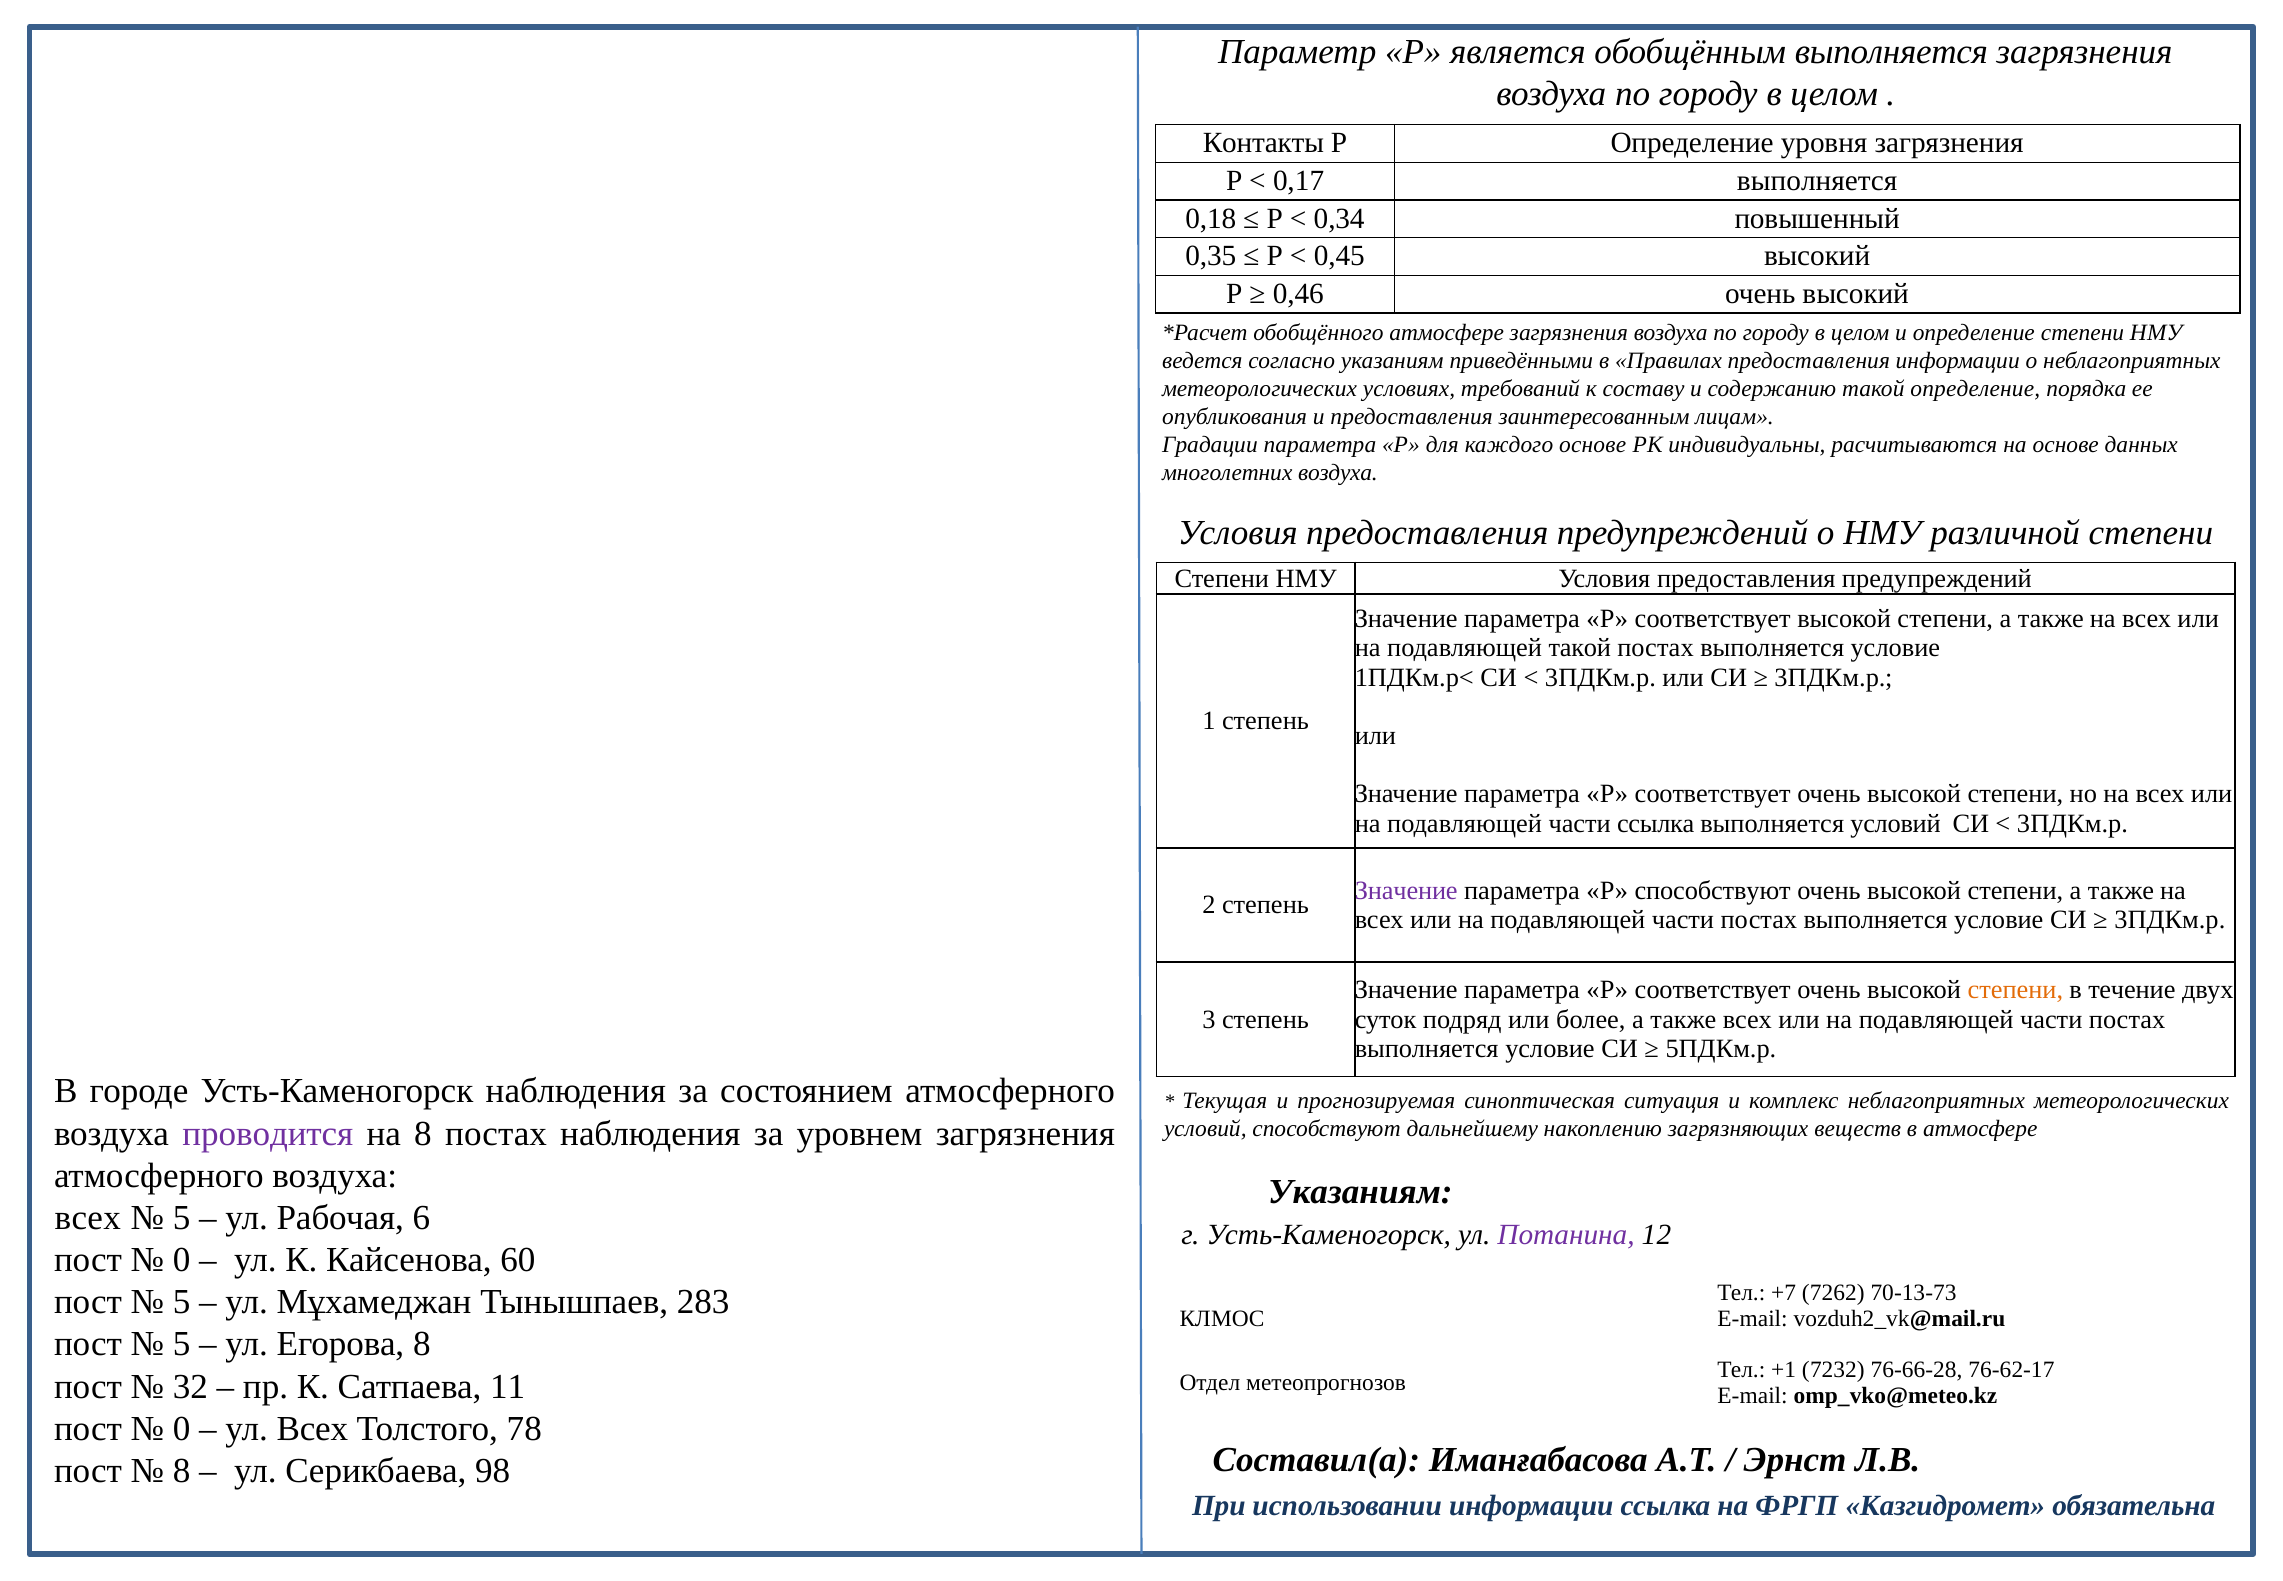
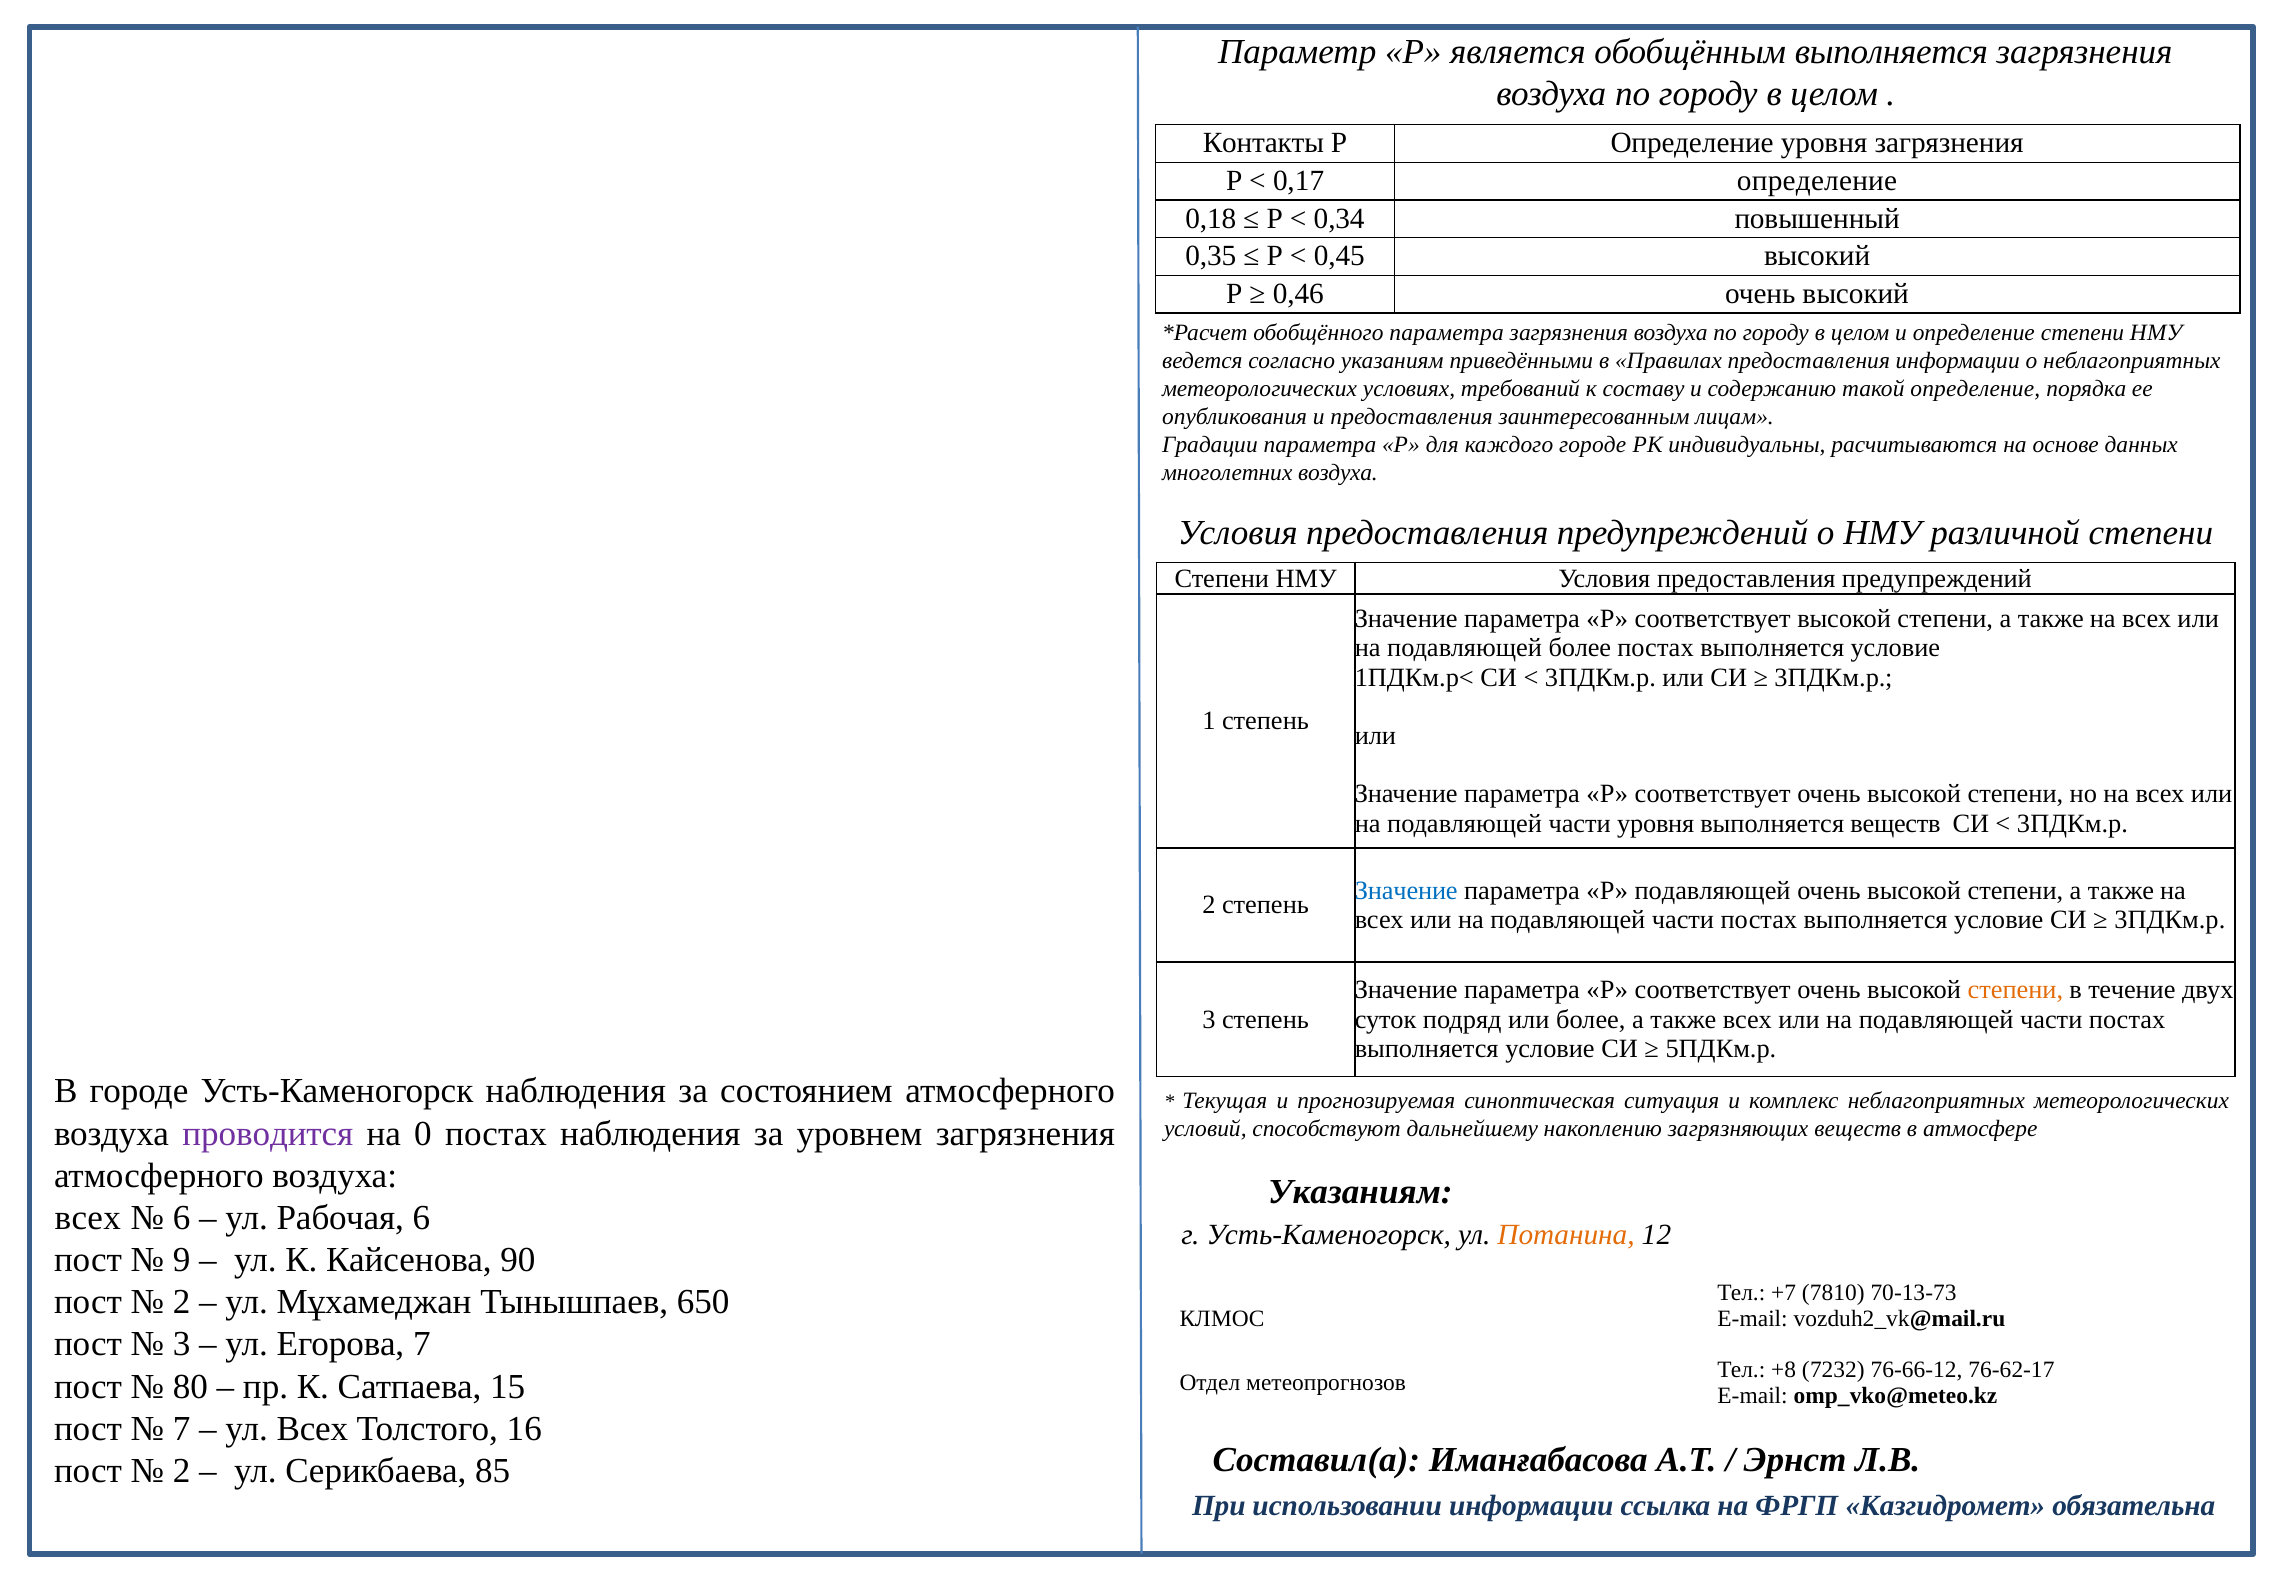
0,17 выполняется: выполняется -> определение
обобщённого атмосфере: атмосфере -> параметра
каждого основе: основе -> городе
подавляющей такой: такой -> более
части ссылка: ссылка -> уровня
выполняется условий: условий -> веществ
Значение at (1406, 890) colour: purple -> blue
Р способствуют: способствуют -> подавляющей
на 8: 8 -> 0
5 at (182, 1217): 5 -> 6
Потанина colour: purple -> orange
0 at (182, 1260): 0 -> 9
60: 60 -> 90
7262: 7262 -> 7810
5 at (182, 1302): 5 -> 2
283: 283 -> 650
5 at (182, 1344): 5 -> 3
Егорова 8: 8 -> 7
+1: +1 -> +8
76-66-28: 76-66-28 -> 76-66-12
32: 32 -> 80
11: 11 -> 15
0 at (182, 1428): 0 -> 7
78: 78 -> 16
8 at (182, 1470): 8 -> 2
98: 98 -> 85
